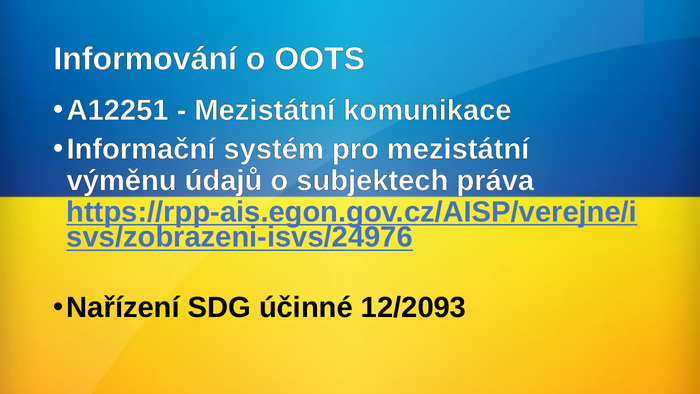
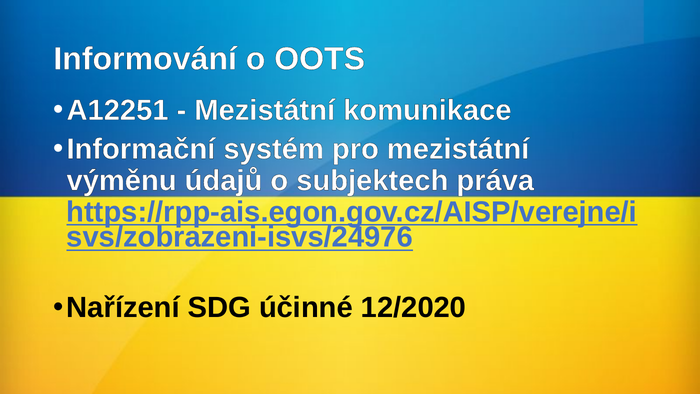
12/2093: 12/2093 -> 12/2020
